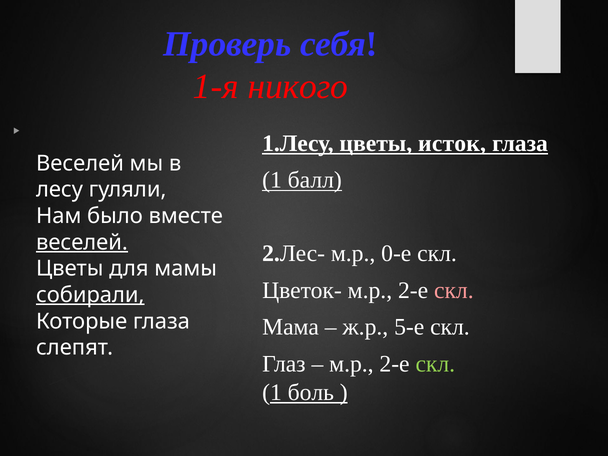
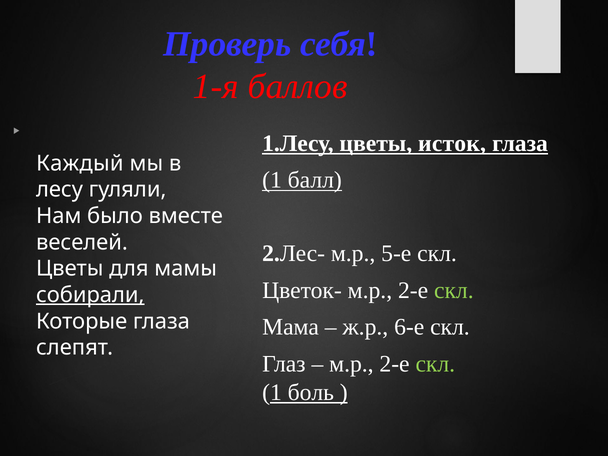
никого: никого -> баллов
Веселей at (80, 163): Веселей -> Каждый
веселей at (82, 242) underline: present -> none
0-е: 0-е -> 5-е
скл at (454, 290) colour: pink -> light green
5-е: 5-е -> 6-е
